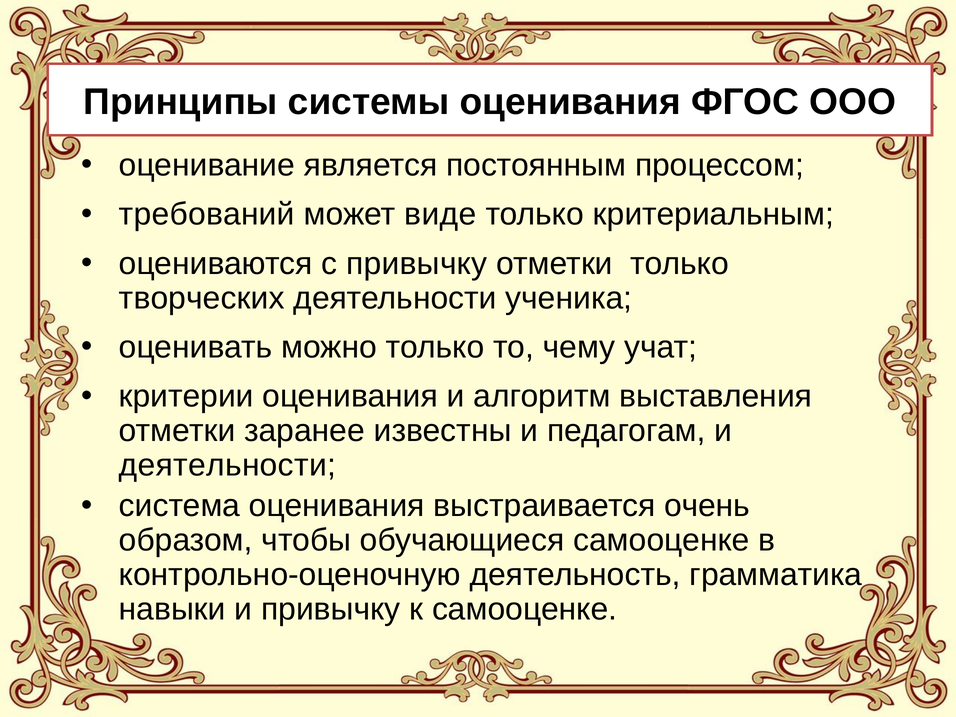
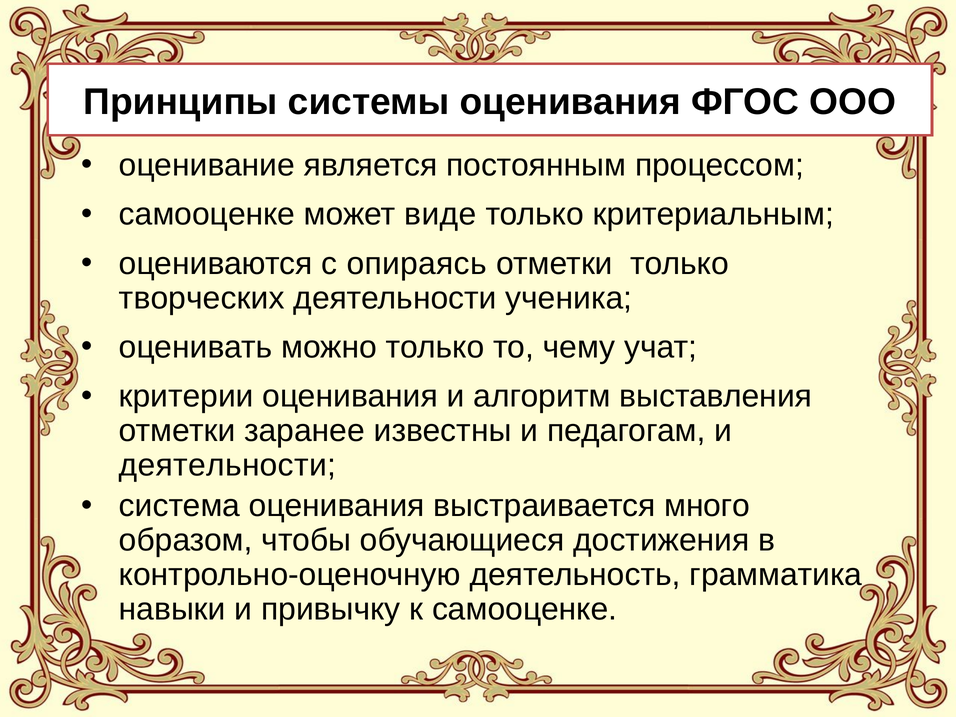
требований at (207, 214): требований -> самооценке
с привычку: привычку -> опираясь
очень: очень -> много
обучающиеся самооценке: самооценке -> достижения
